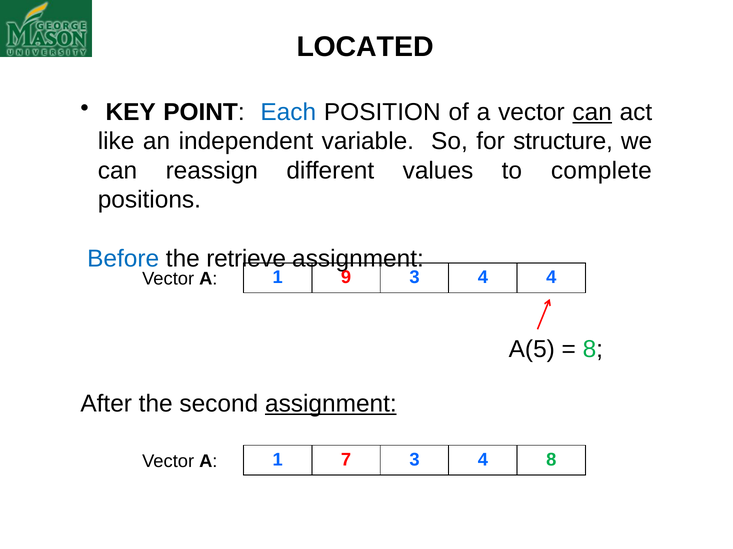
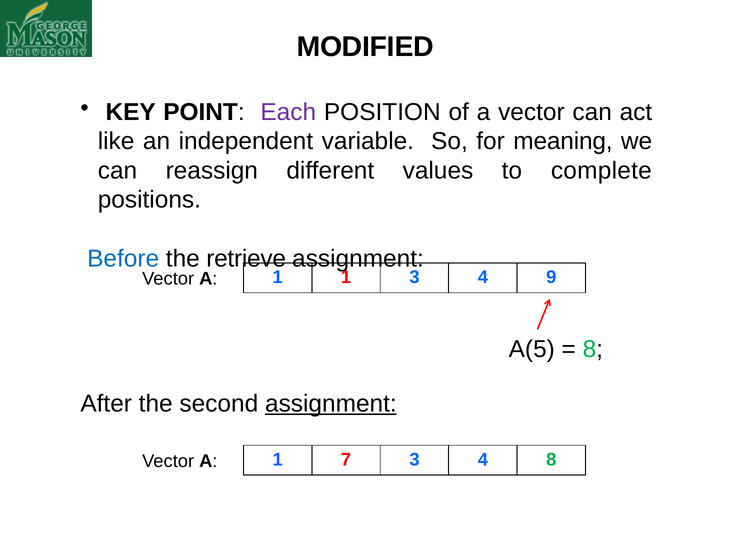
LOCATED: LOCATED -> MODIFIED
Each colour: blue -> purple
can at (592, 112) underline: present -> none
structure: structure -> meaning
1 9: 9 -> 1
4 4: 4 -> 9
